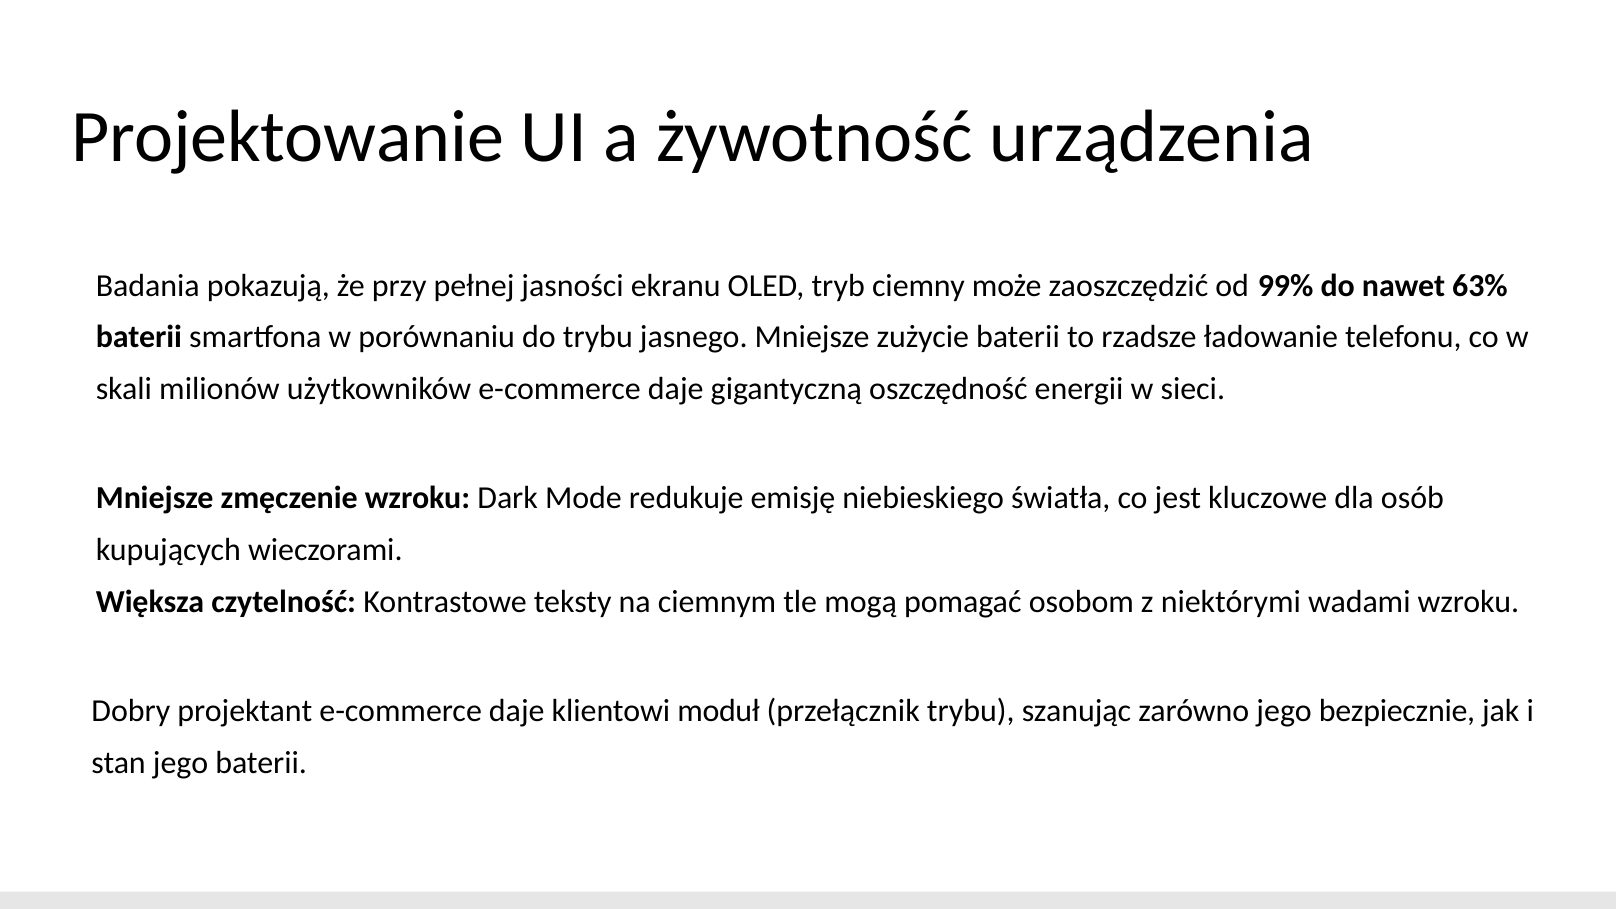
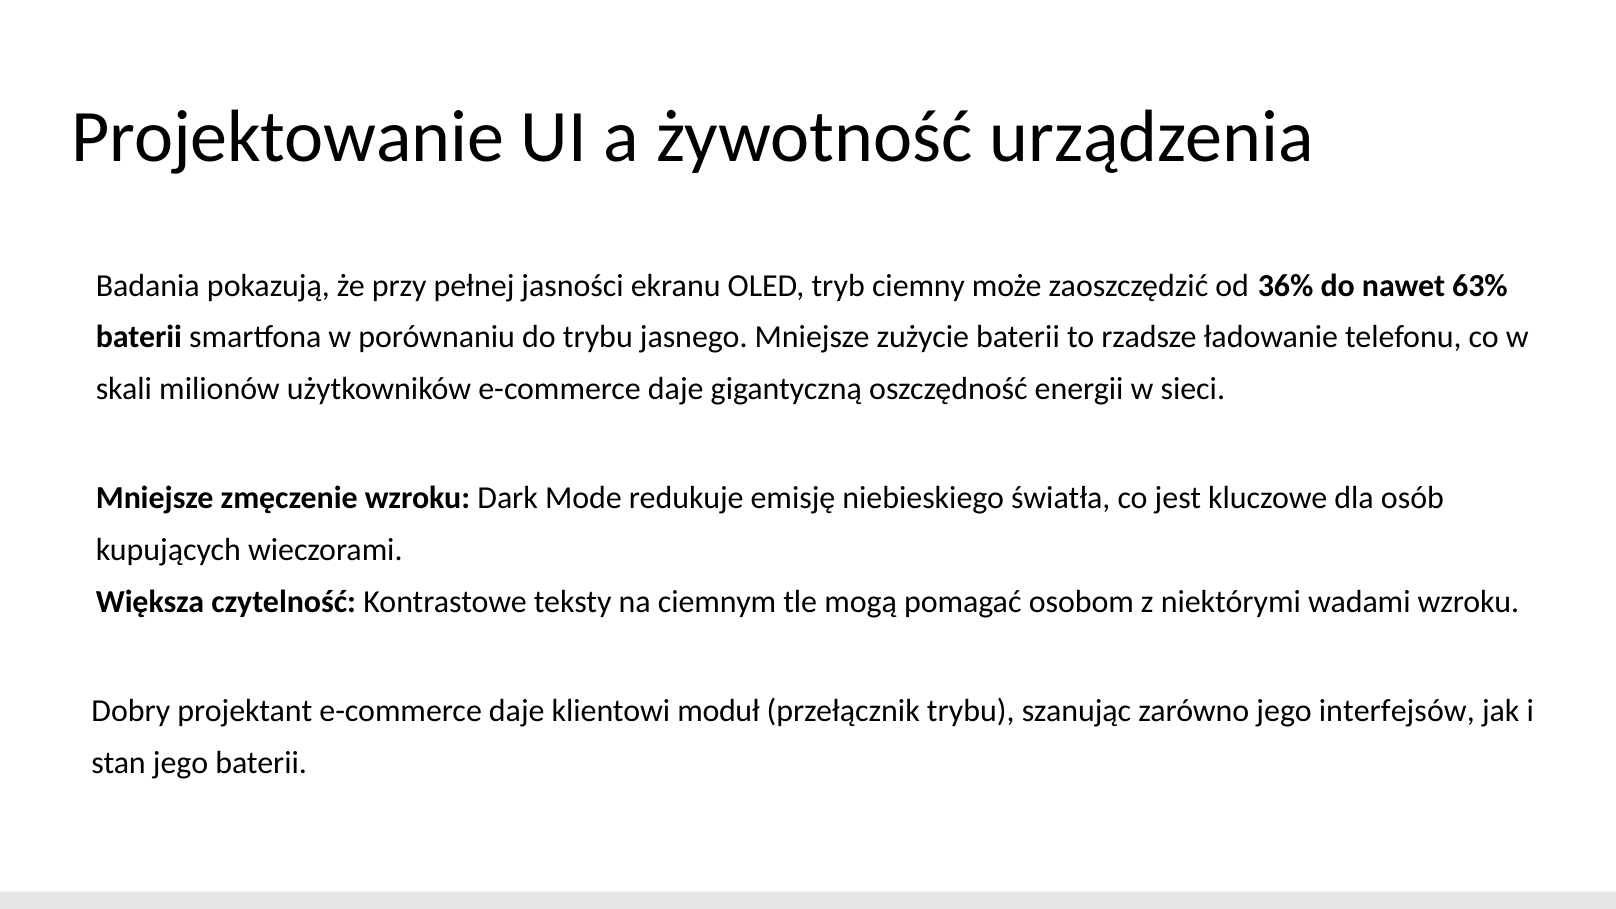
99%: 99% -> 36%
bezpiecznie: bezpiecznie -> interfejsów
